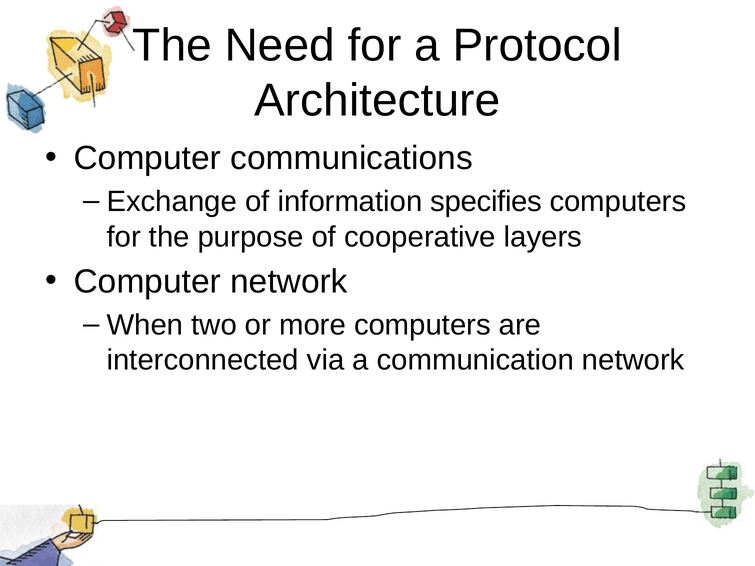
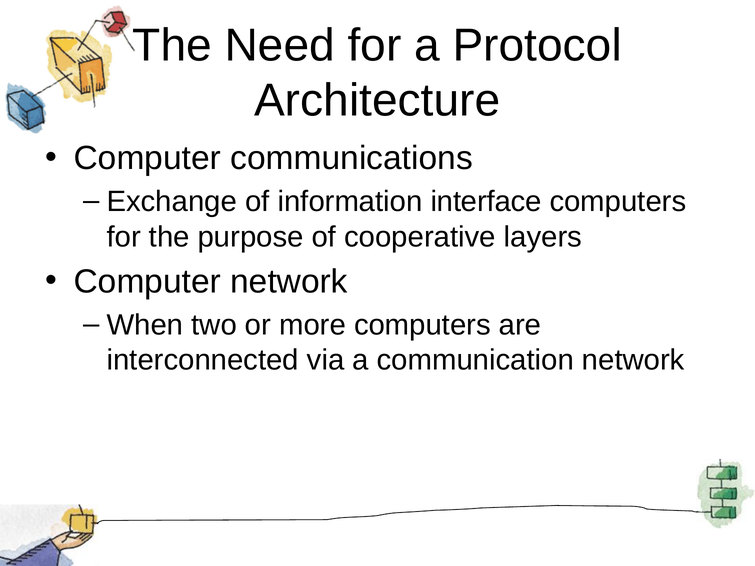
specifies: specifies -> interface
